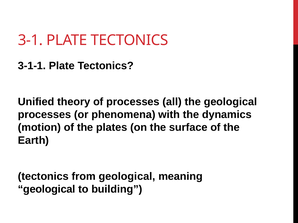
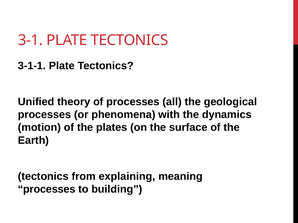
from geological: geological -> explaining
geological at (47, 190): geological -> processes
